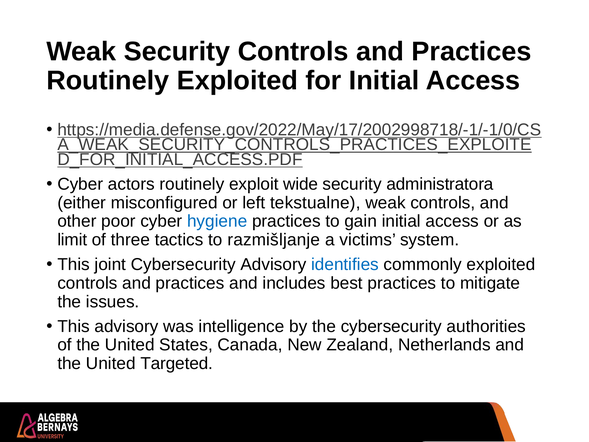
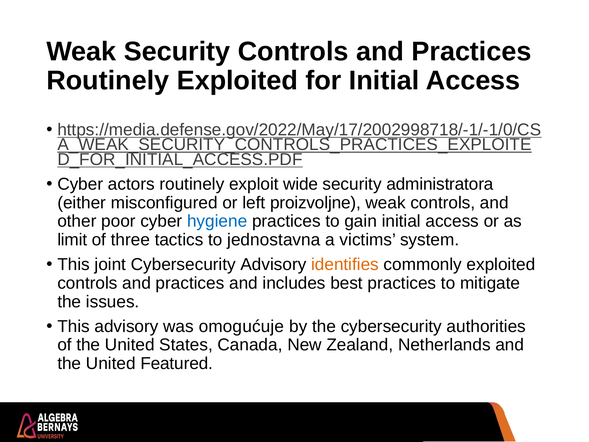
tekstualne: tekstualne -> proizvoljne
razmišljanje: razmišljanje -> jednostavna
identifies colour: blue -> orange
intelligence: intelligence -> omogućuje
Targeted: Targeted -> Featured
